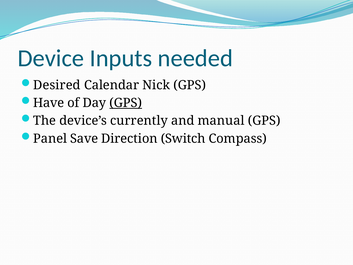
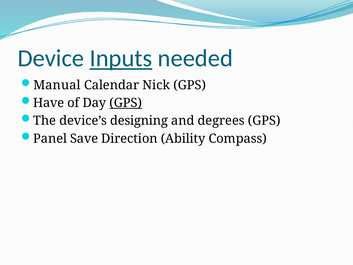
Inputs underline: none -> present
Desired: Desired -> Manual
currently: currently -> designing
manual: manual -> degrees
Switch: Switch -> Ability
